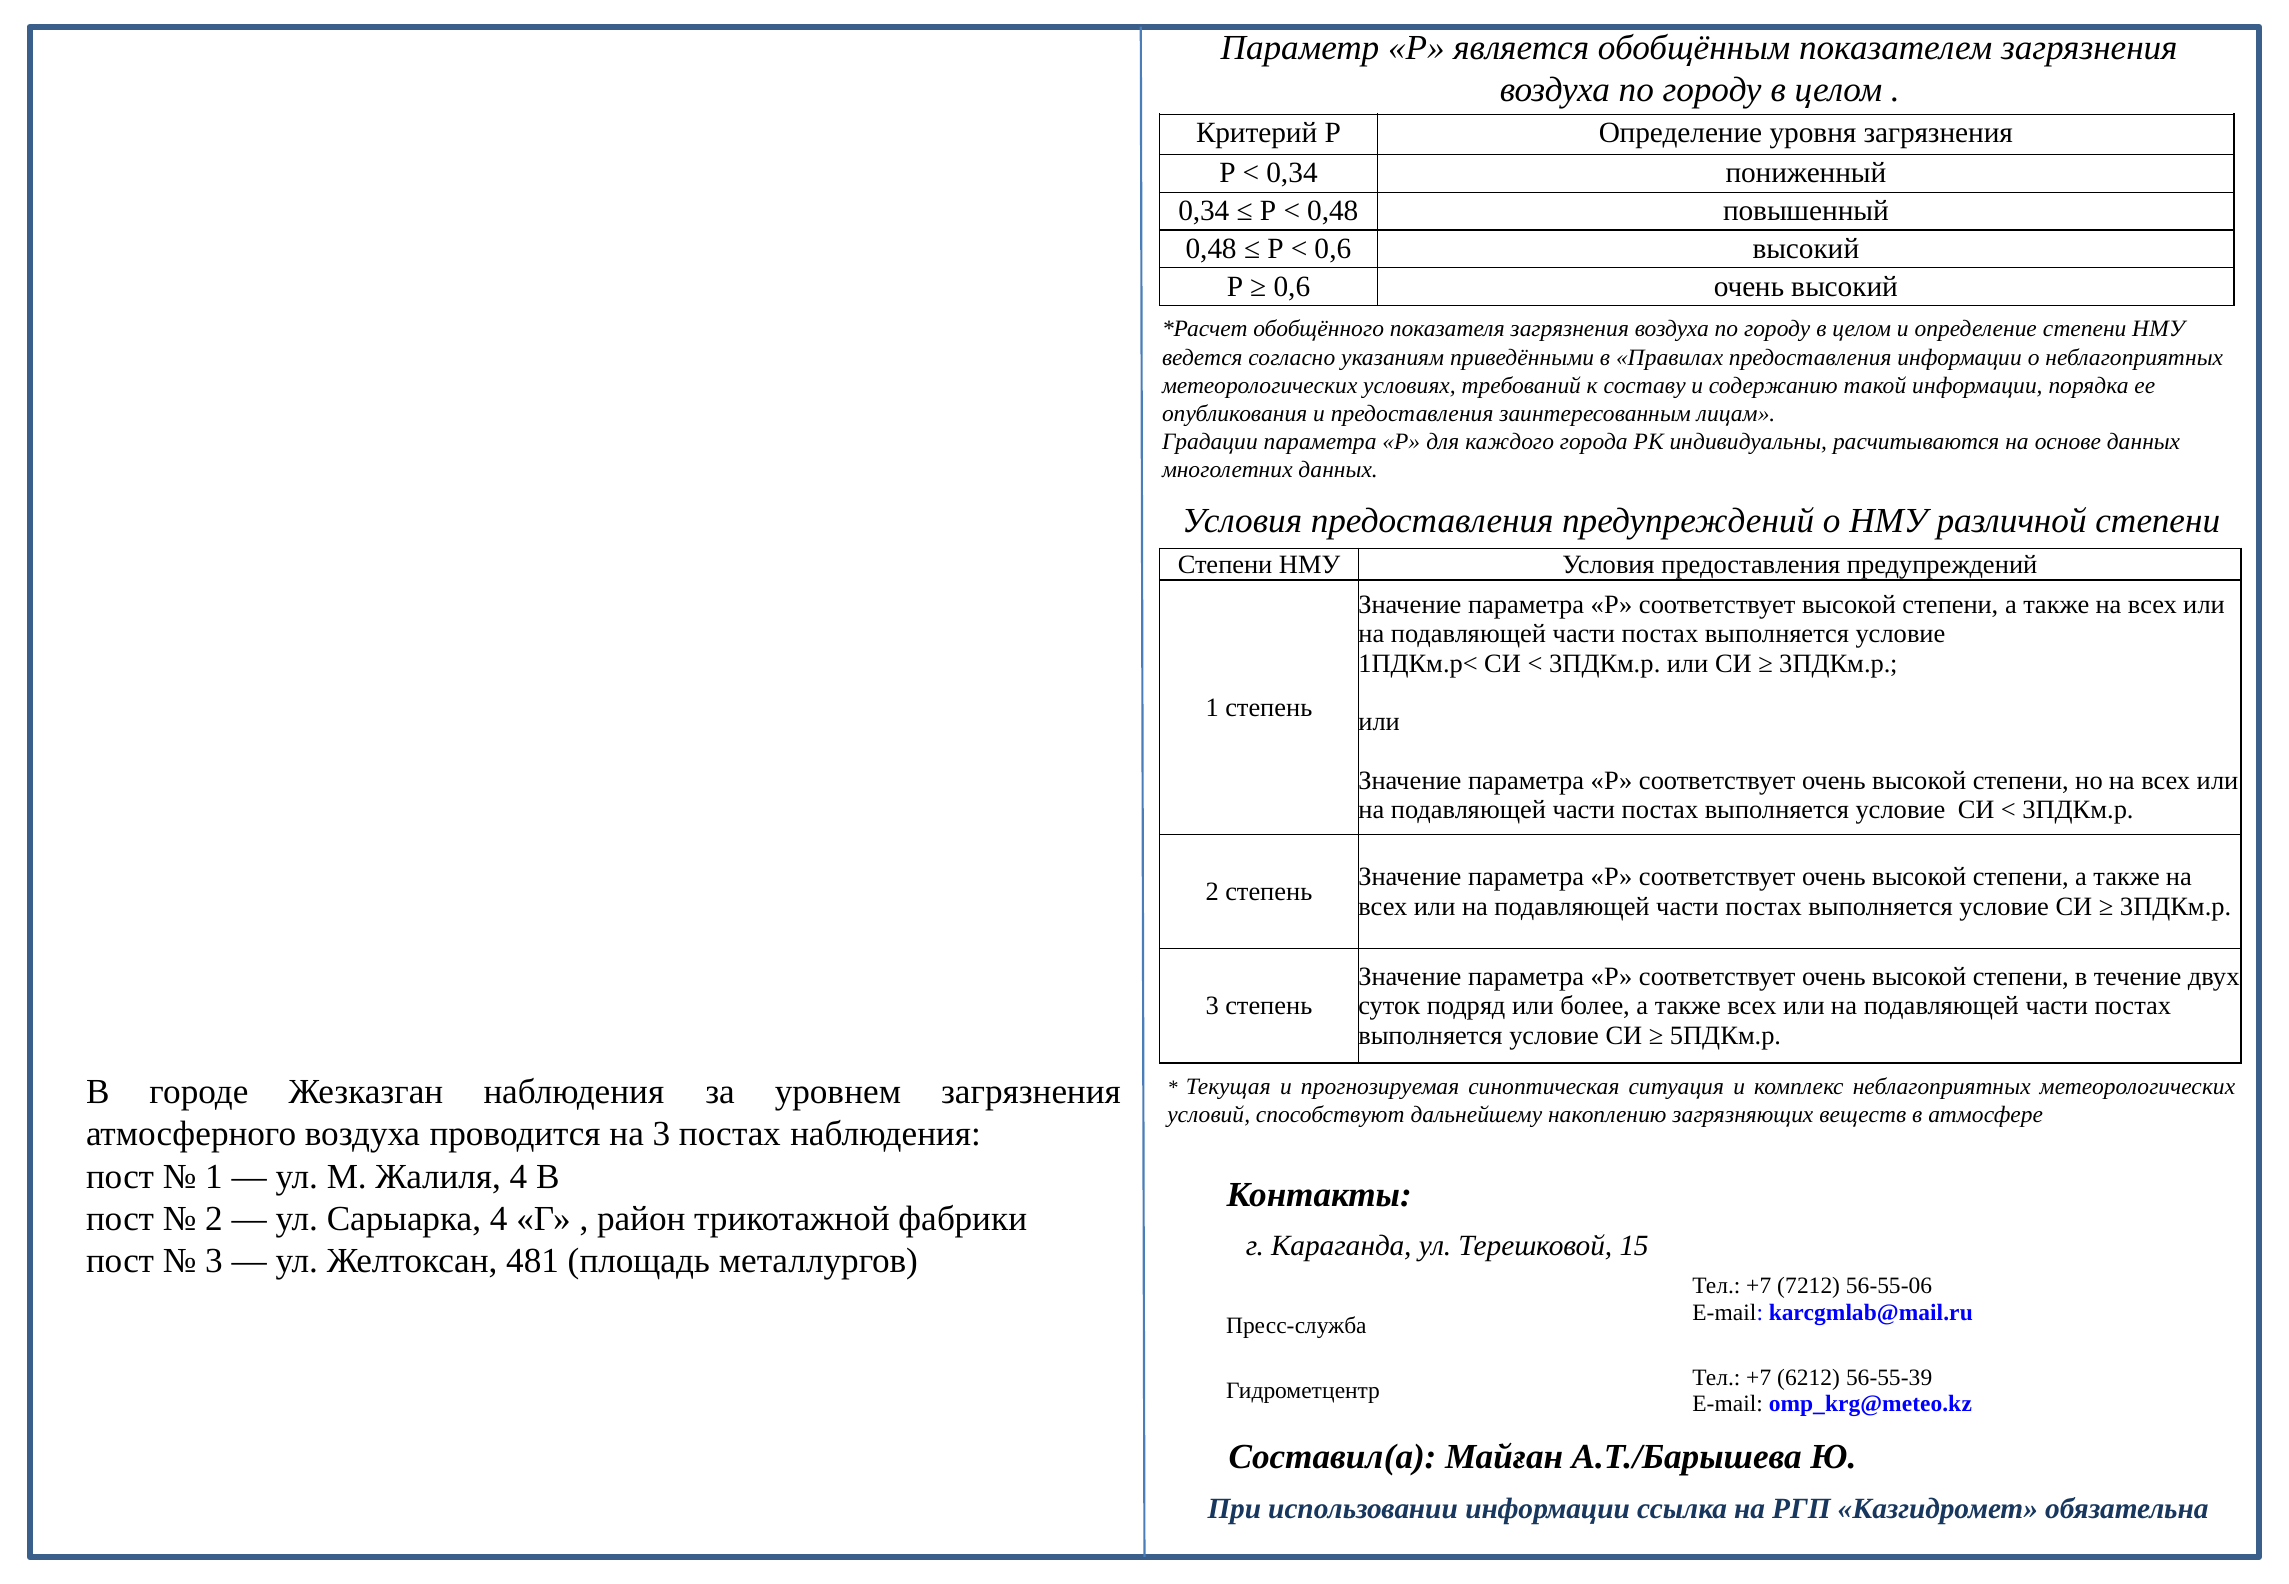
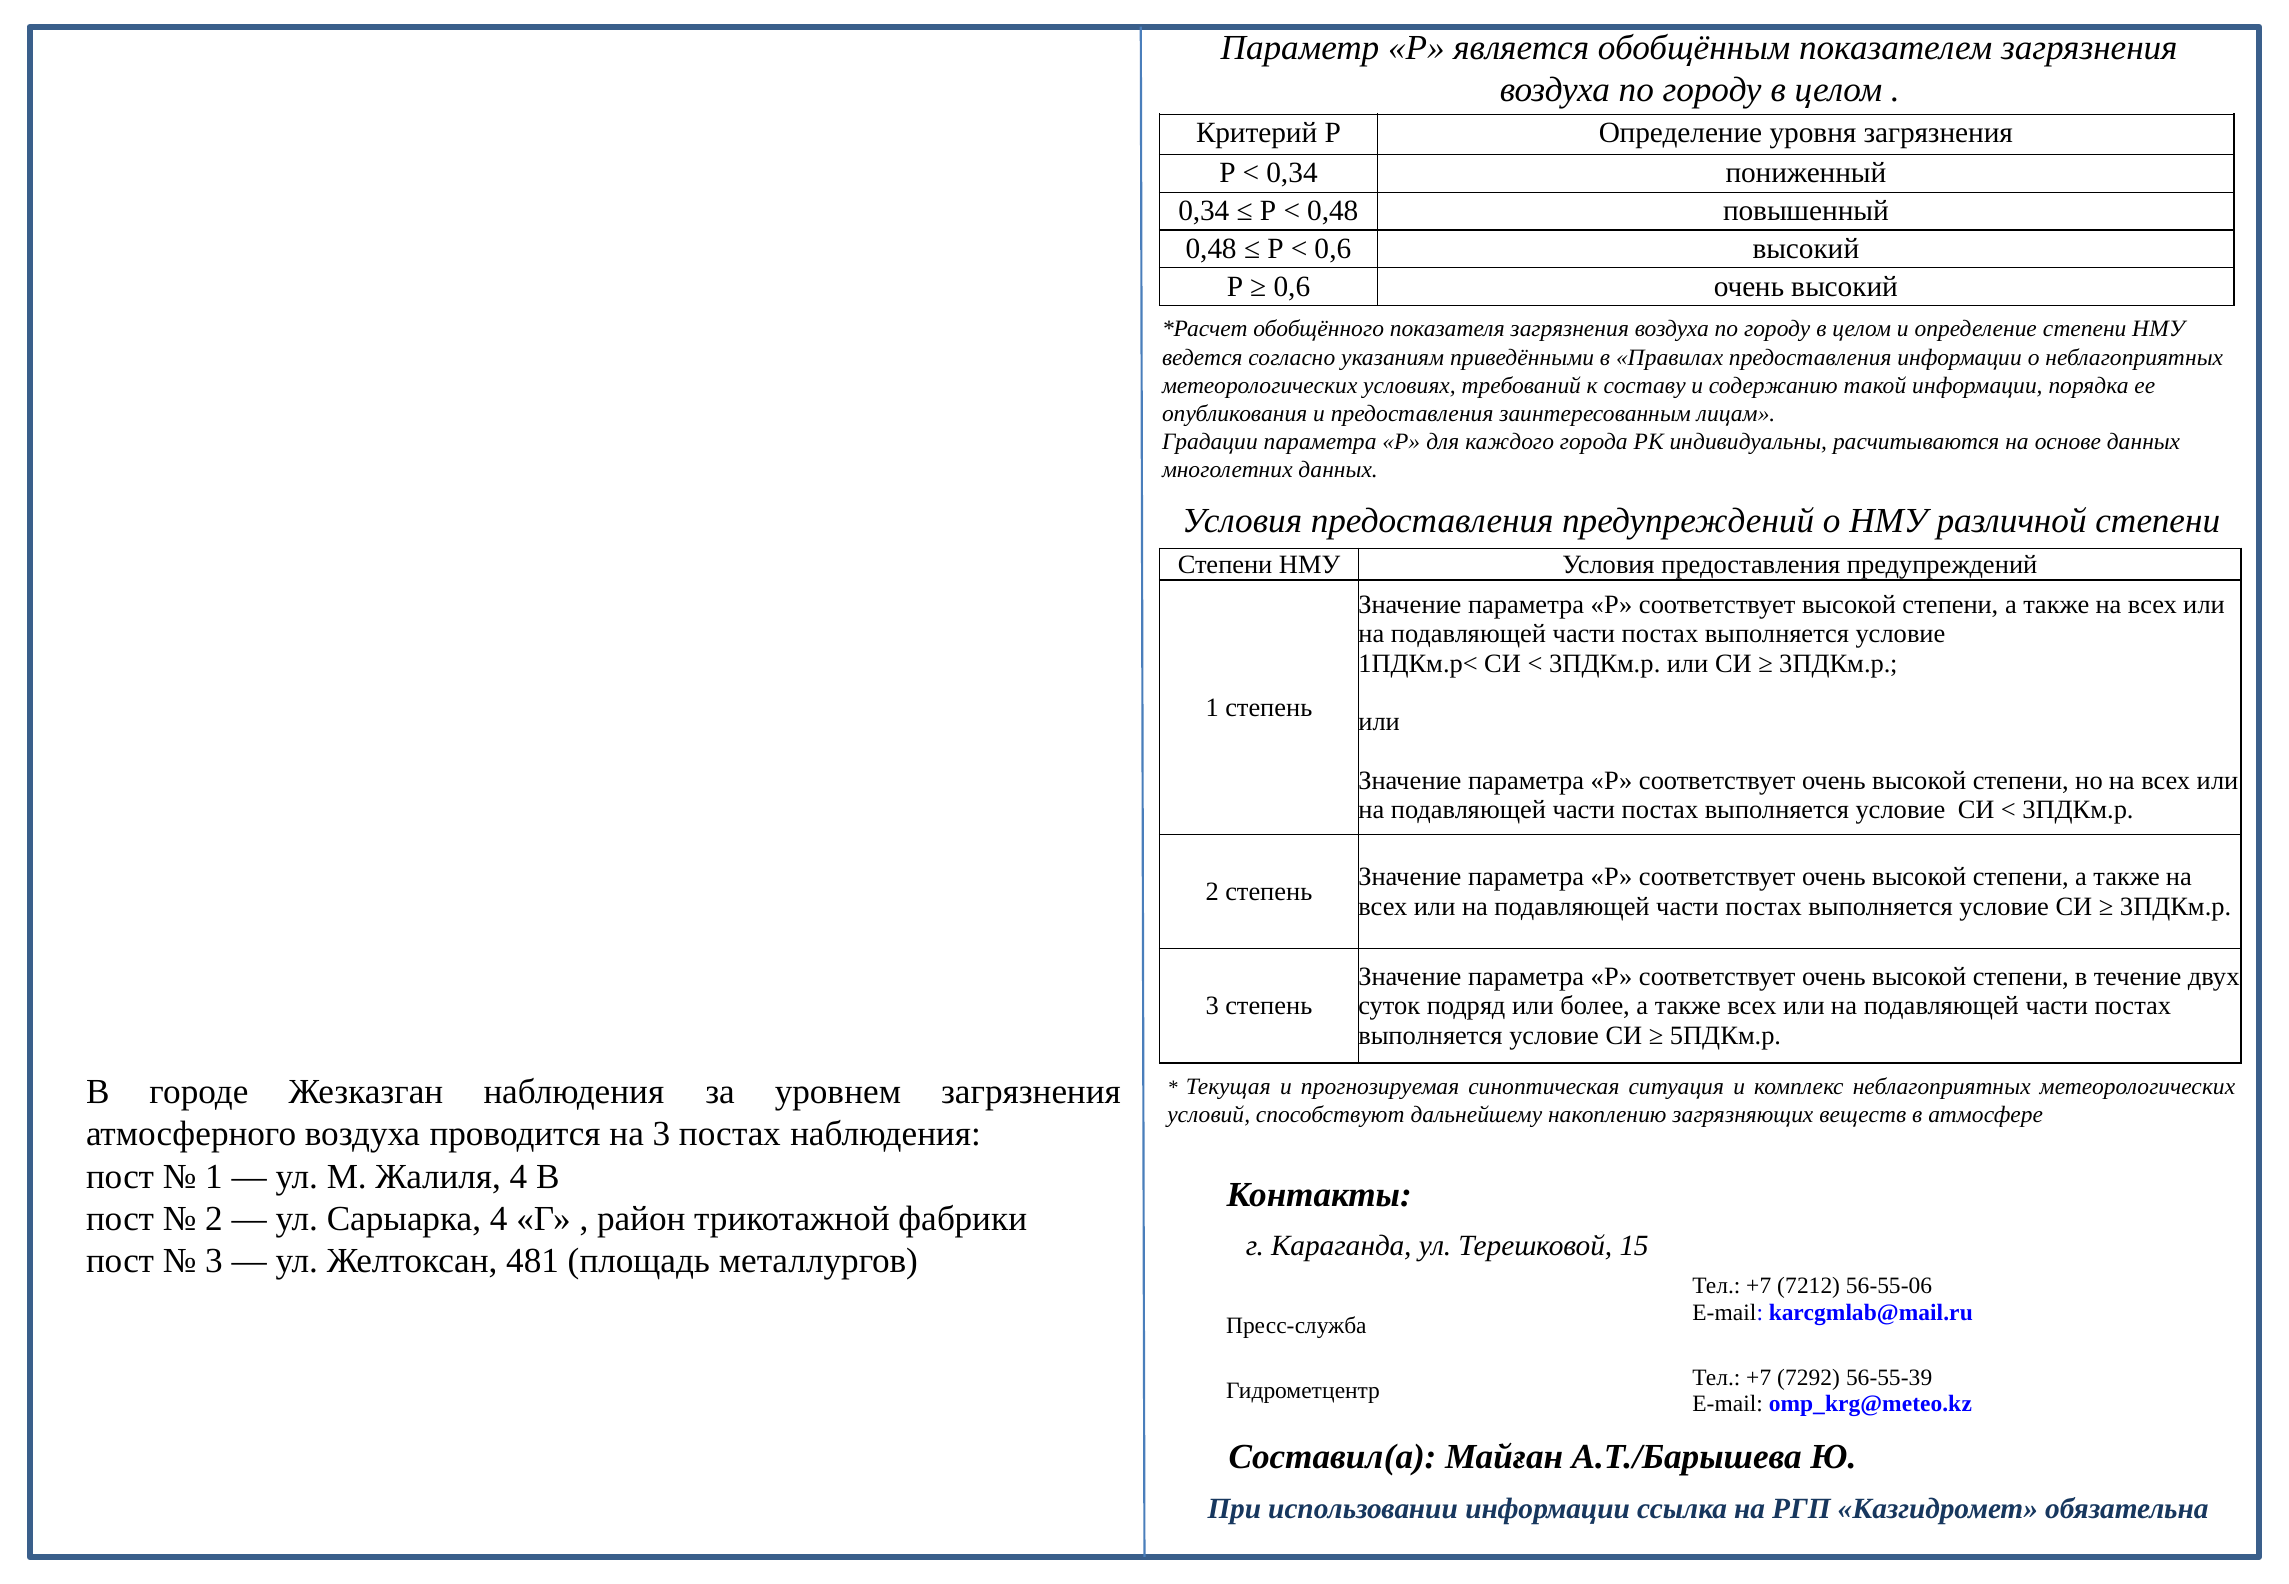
6212: 6212 -> 7292
